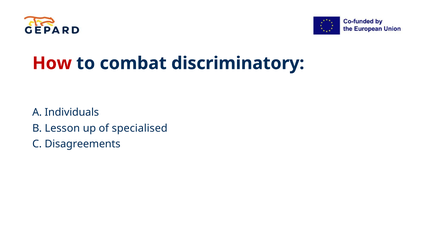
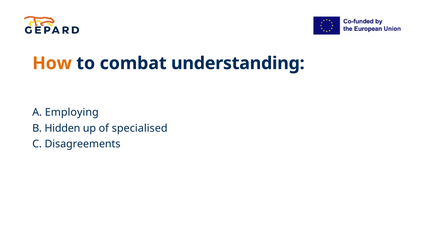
How colour: red -> orange
discriminatory: discriminatory -> understanding
Individuals: Individuals -> Employing
Lesson: Lesson -> Hidden
